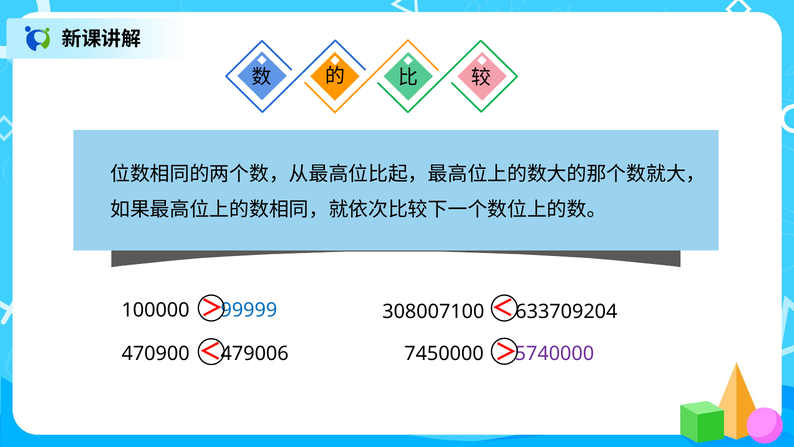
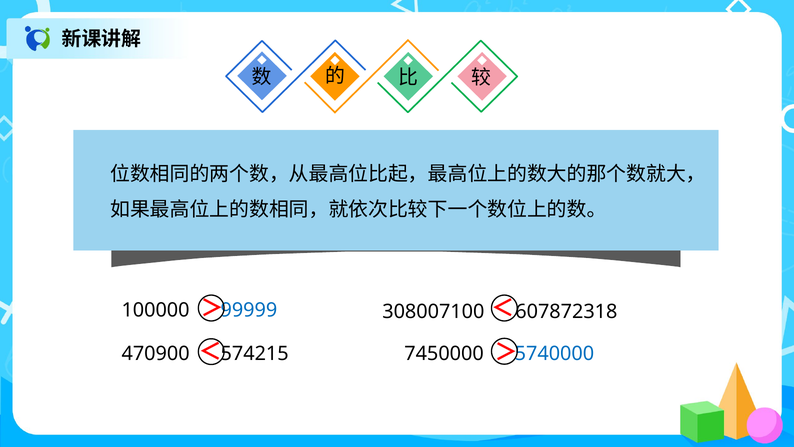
633709204: 633709204 -> 607872318
479006: 479006 -> 574215
5740000 colour: purple -> blue
